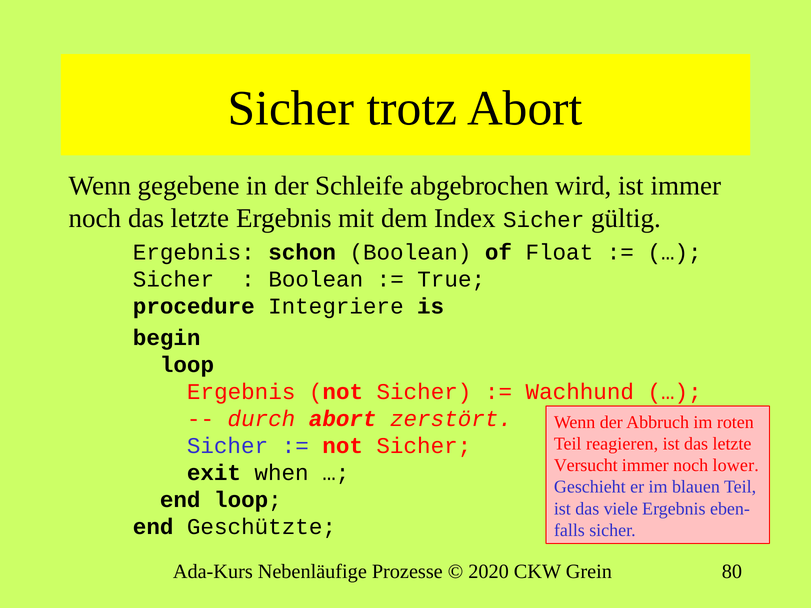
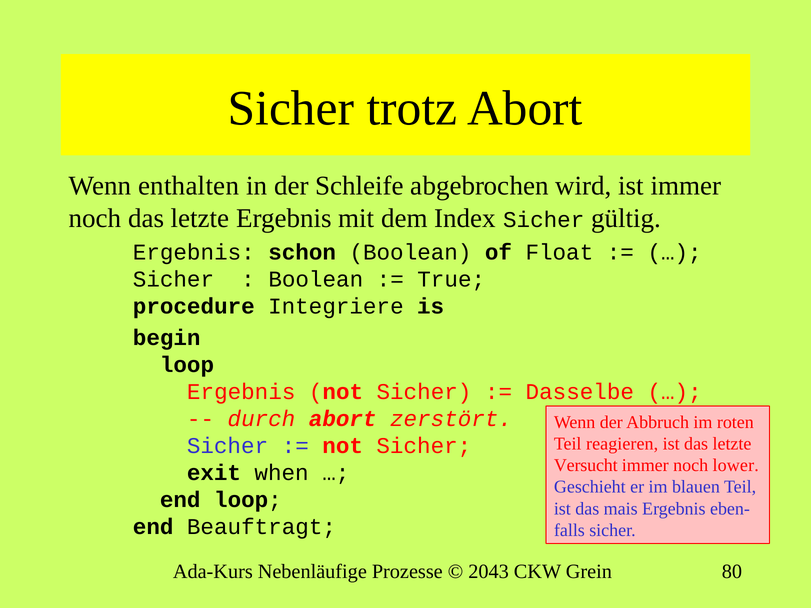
gegebene: gegebene -> enthalten
Wachhund: Wachhund -> Dasselbe
viele: viele -> mais
Geschützte: Geschützte -> Beauftragt
2020: 2020 -> 2043
